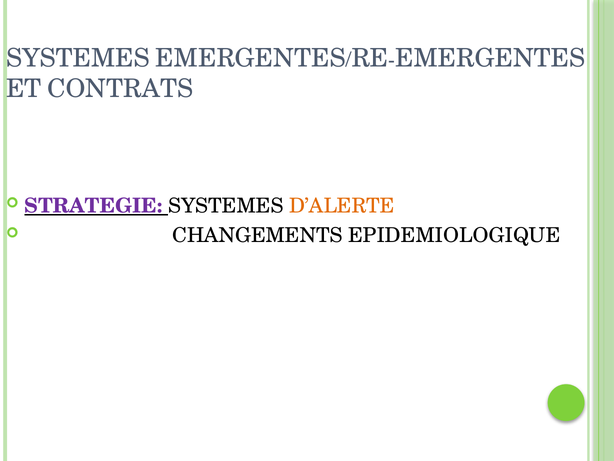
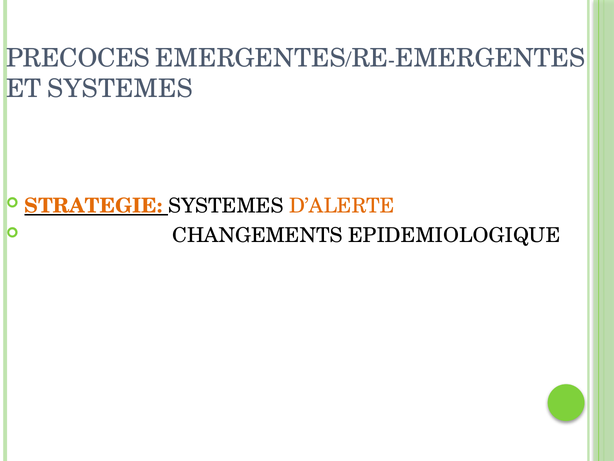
SYSTEMES at (78, 58): SYSTEMES -> PRECOCES
ET CONTRATS: CONTRATS -> SYSTEMES
STRATEGIE colour: purple -> orange
